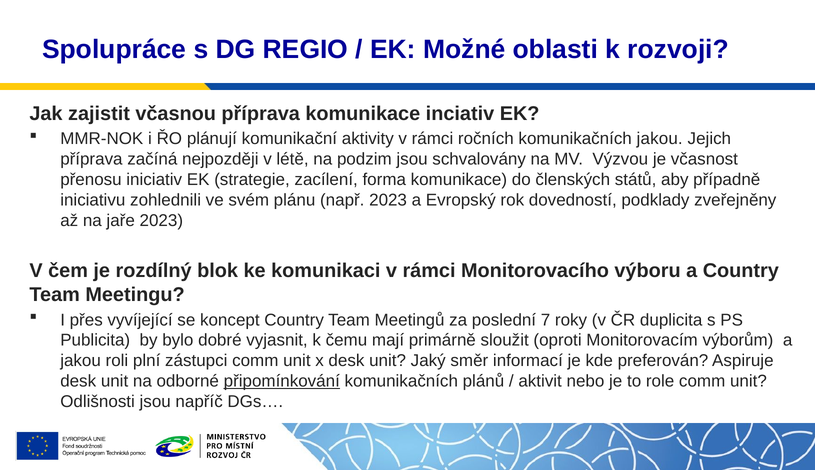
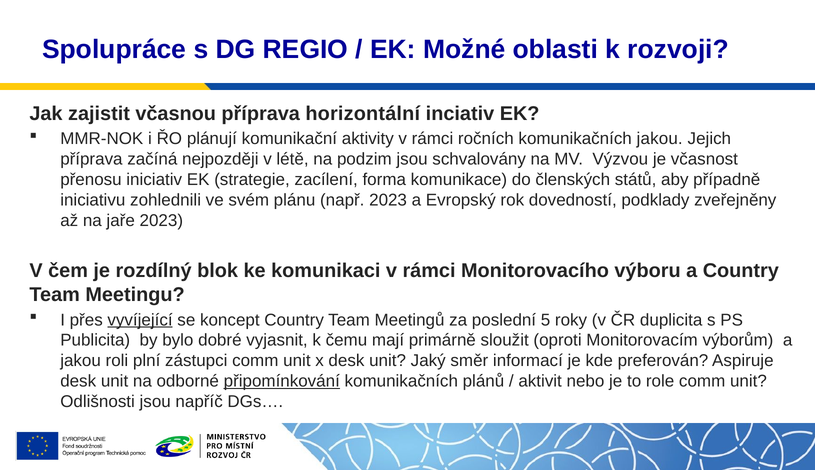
příprava komunikace: komunikace -> horizontální
vyvíjející underline: none -> present
7: 7 -> 5
